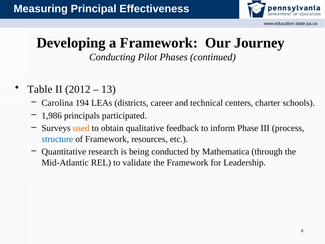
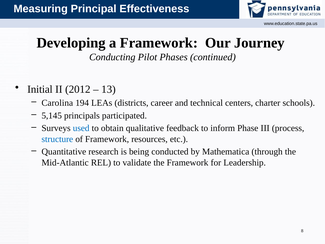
Table: Table -> Initial
1,986: 1,986 -> 5,145
used colour: orange -> blue
